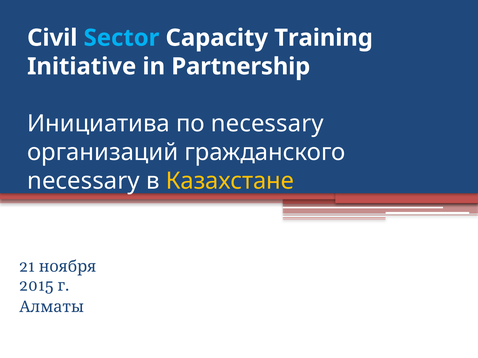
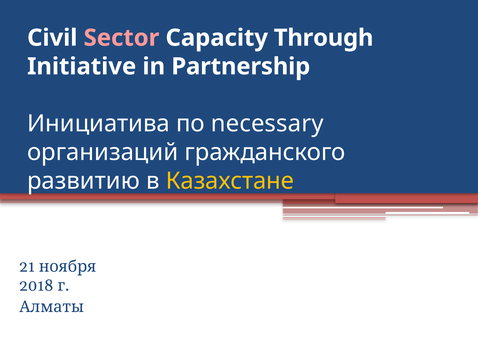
Sector colour: light blue -> pink
Training: Training -> Through
necessary at (83, 181): necessary -> развитию
2015: 2015 -> 2018
